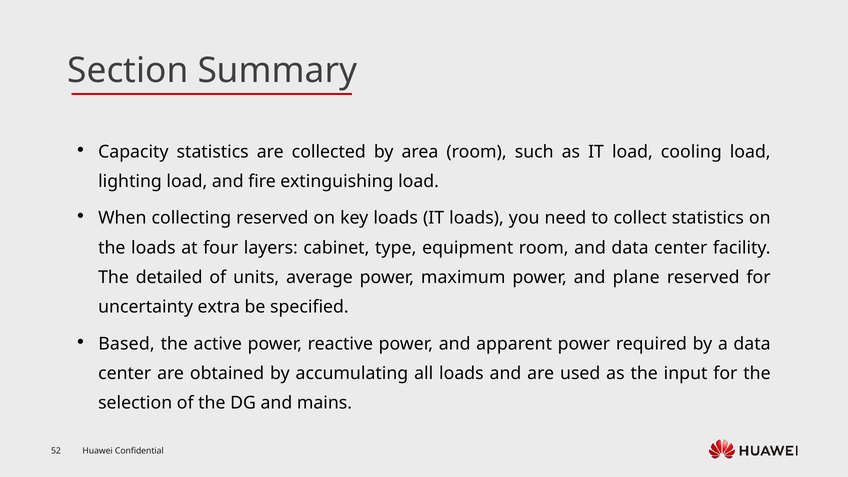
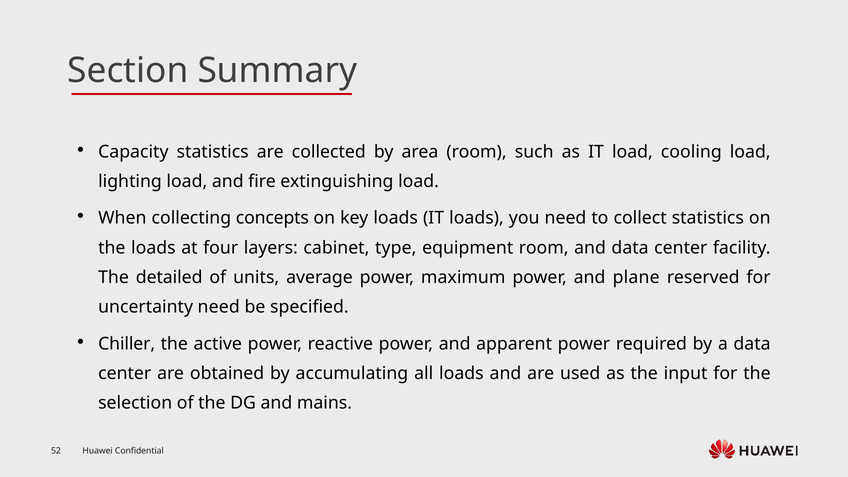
collecting reserved: reserved -> concepts
uncertainty extra: extra -> need
Based: Based -> Chiller
